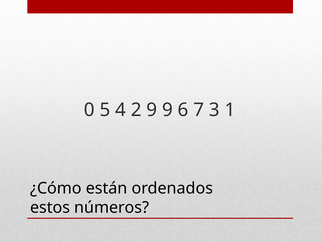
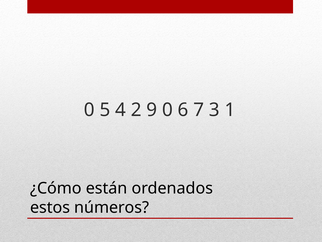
9 9: 9 -> 0
